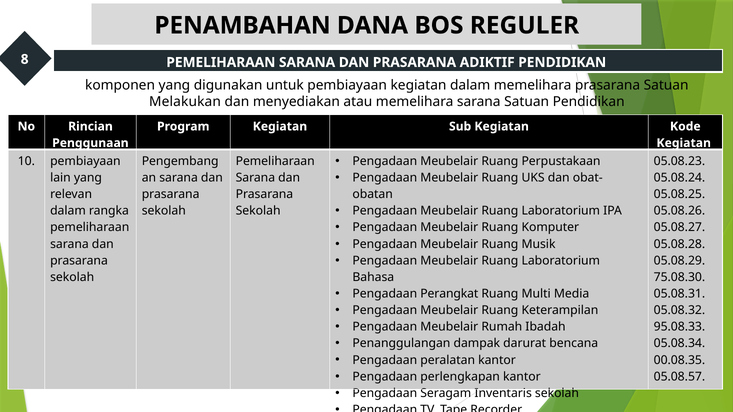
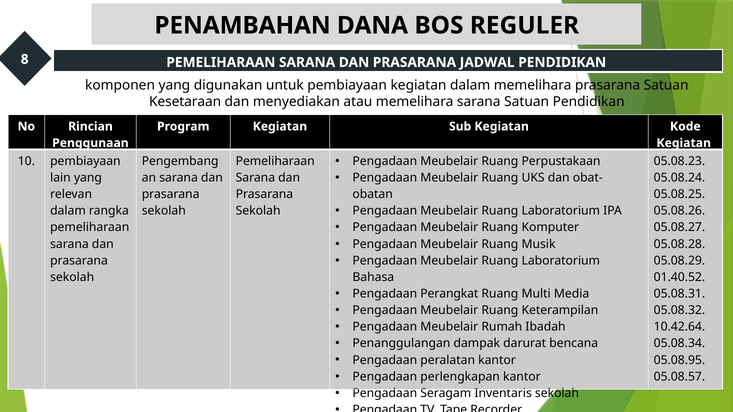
ADIKTIF: ADIKTIF -> JADWAL
Melakukan: Melakukan -> Kesetaraan
75.08.30: 75.08.30 -> 01.40.52
95.08.33: 95.08.33 -> 10.42.64
00.08.35: 00.08.35 -> 05.08.95
